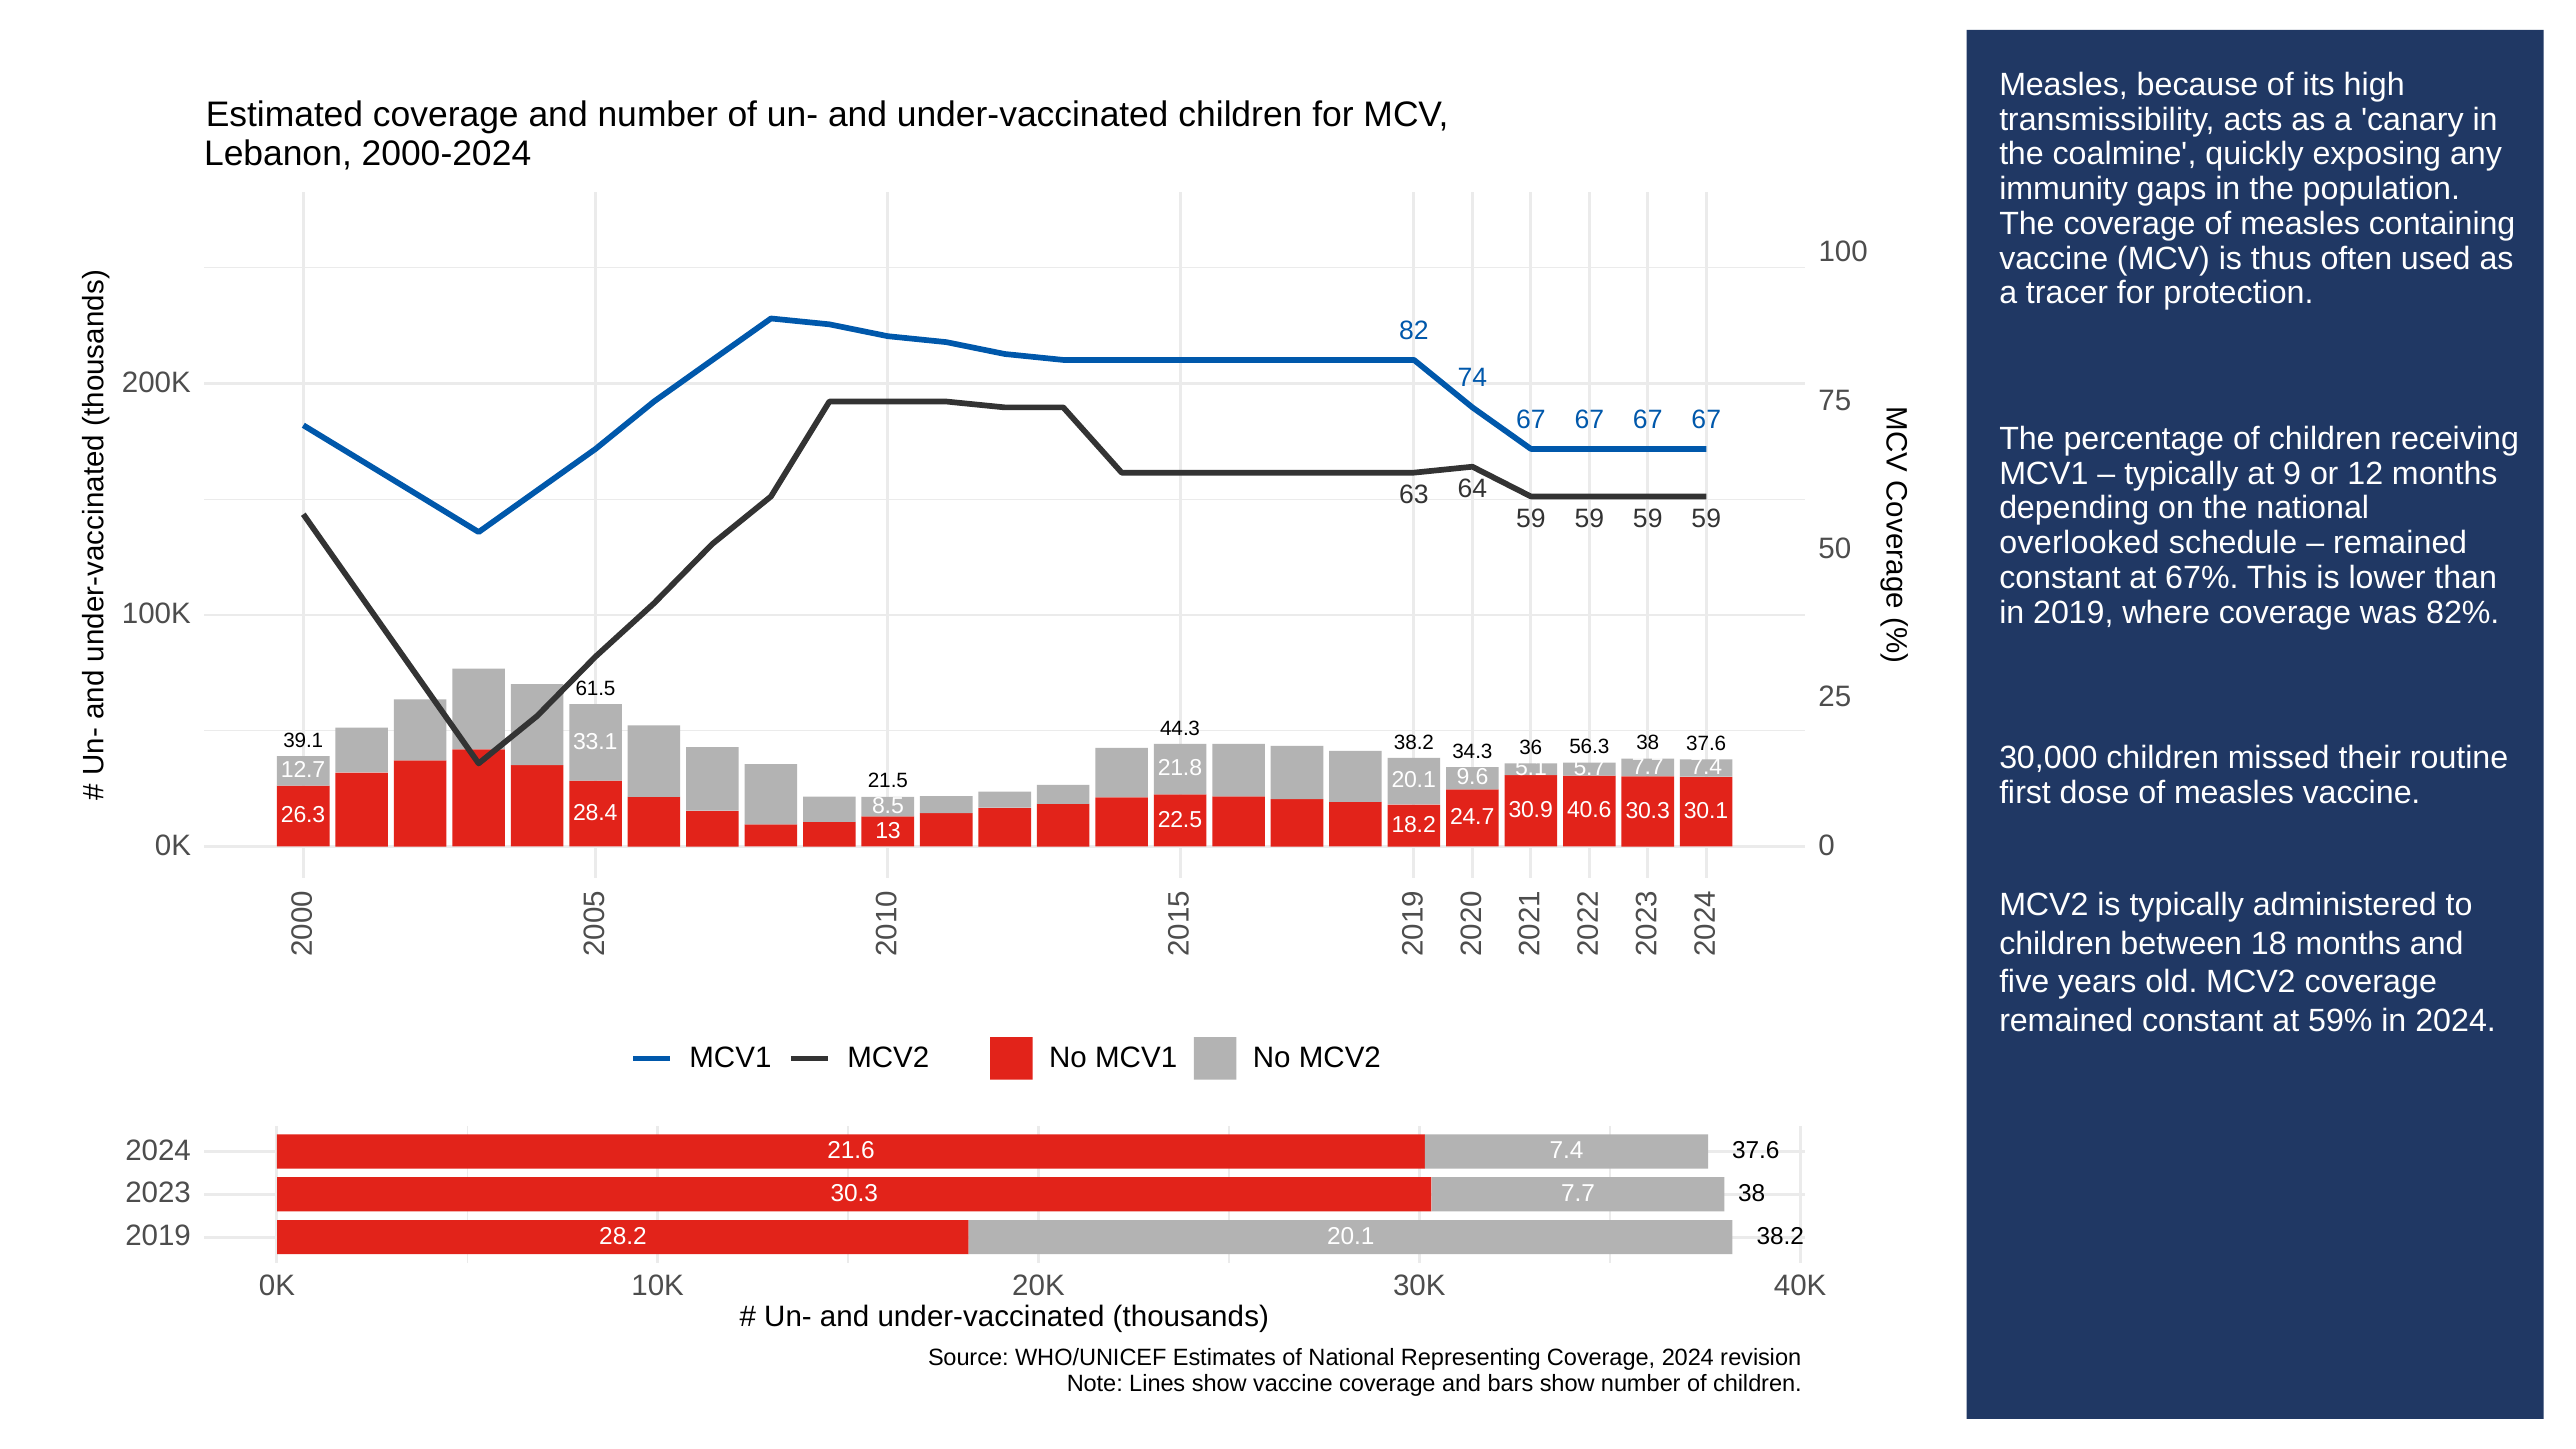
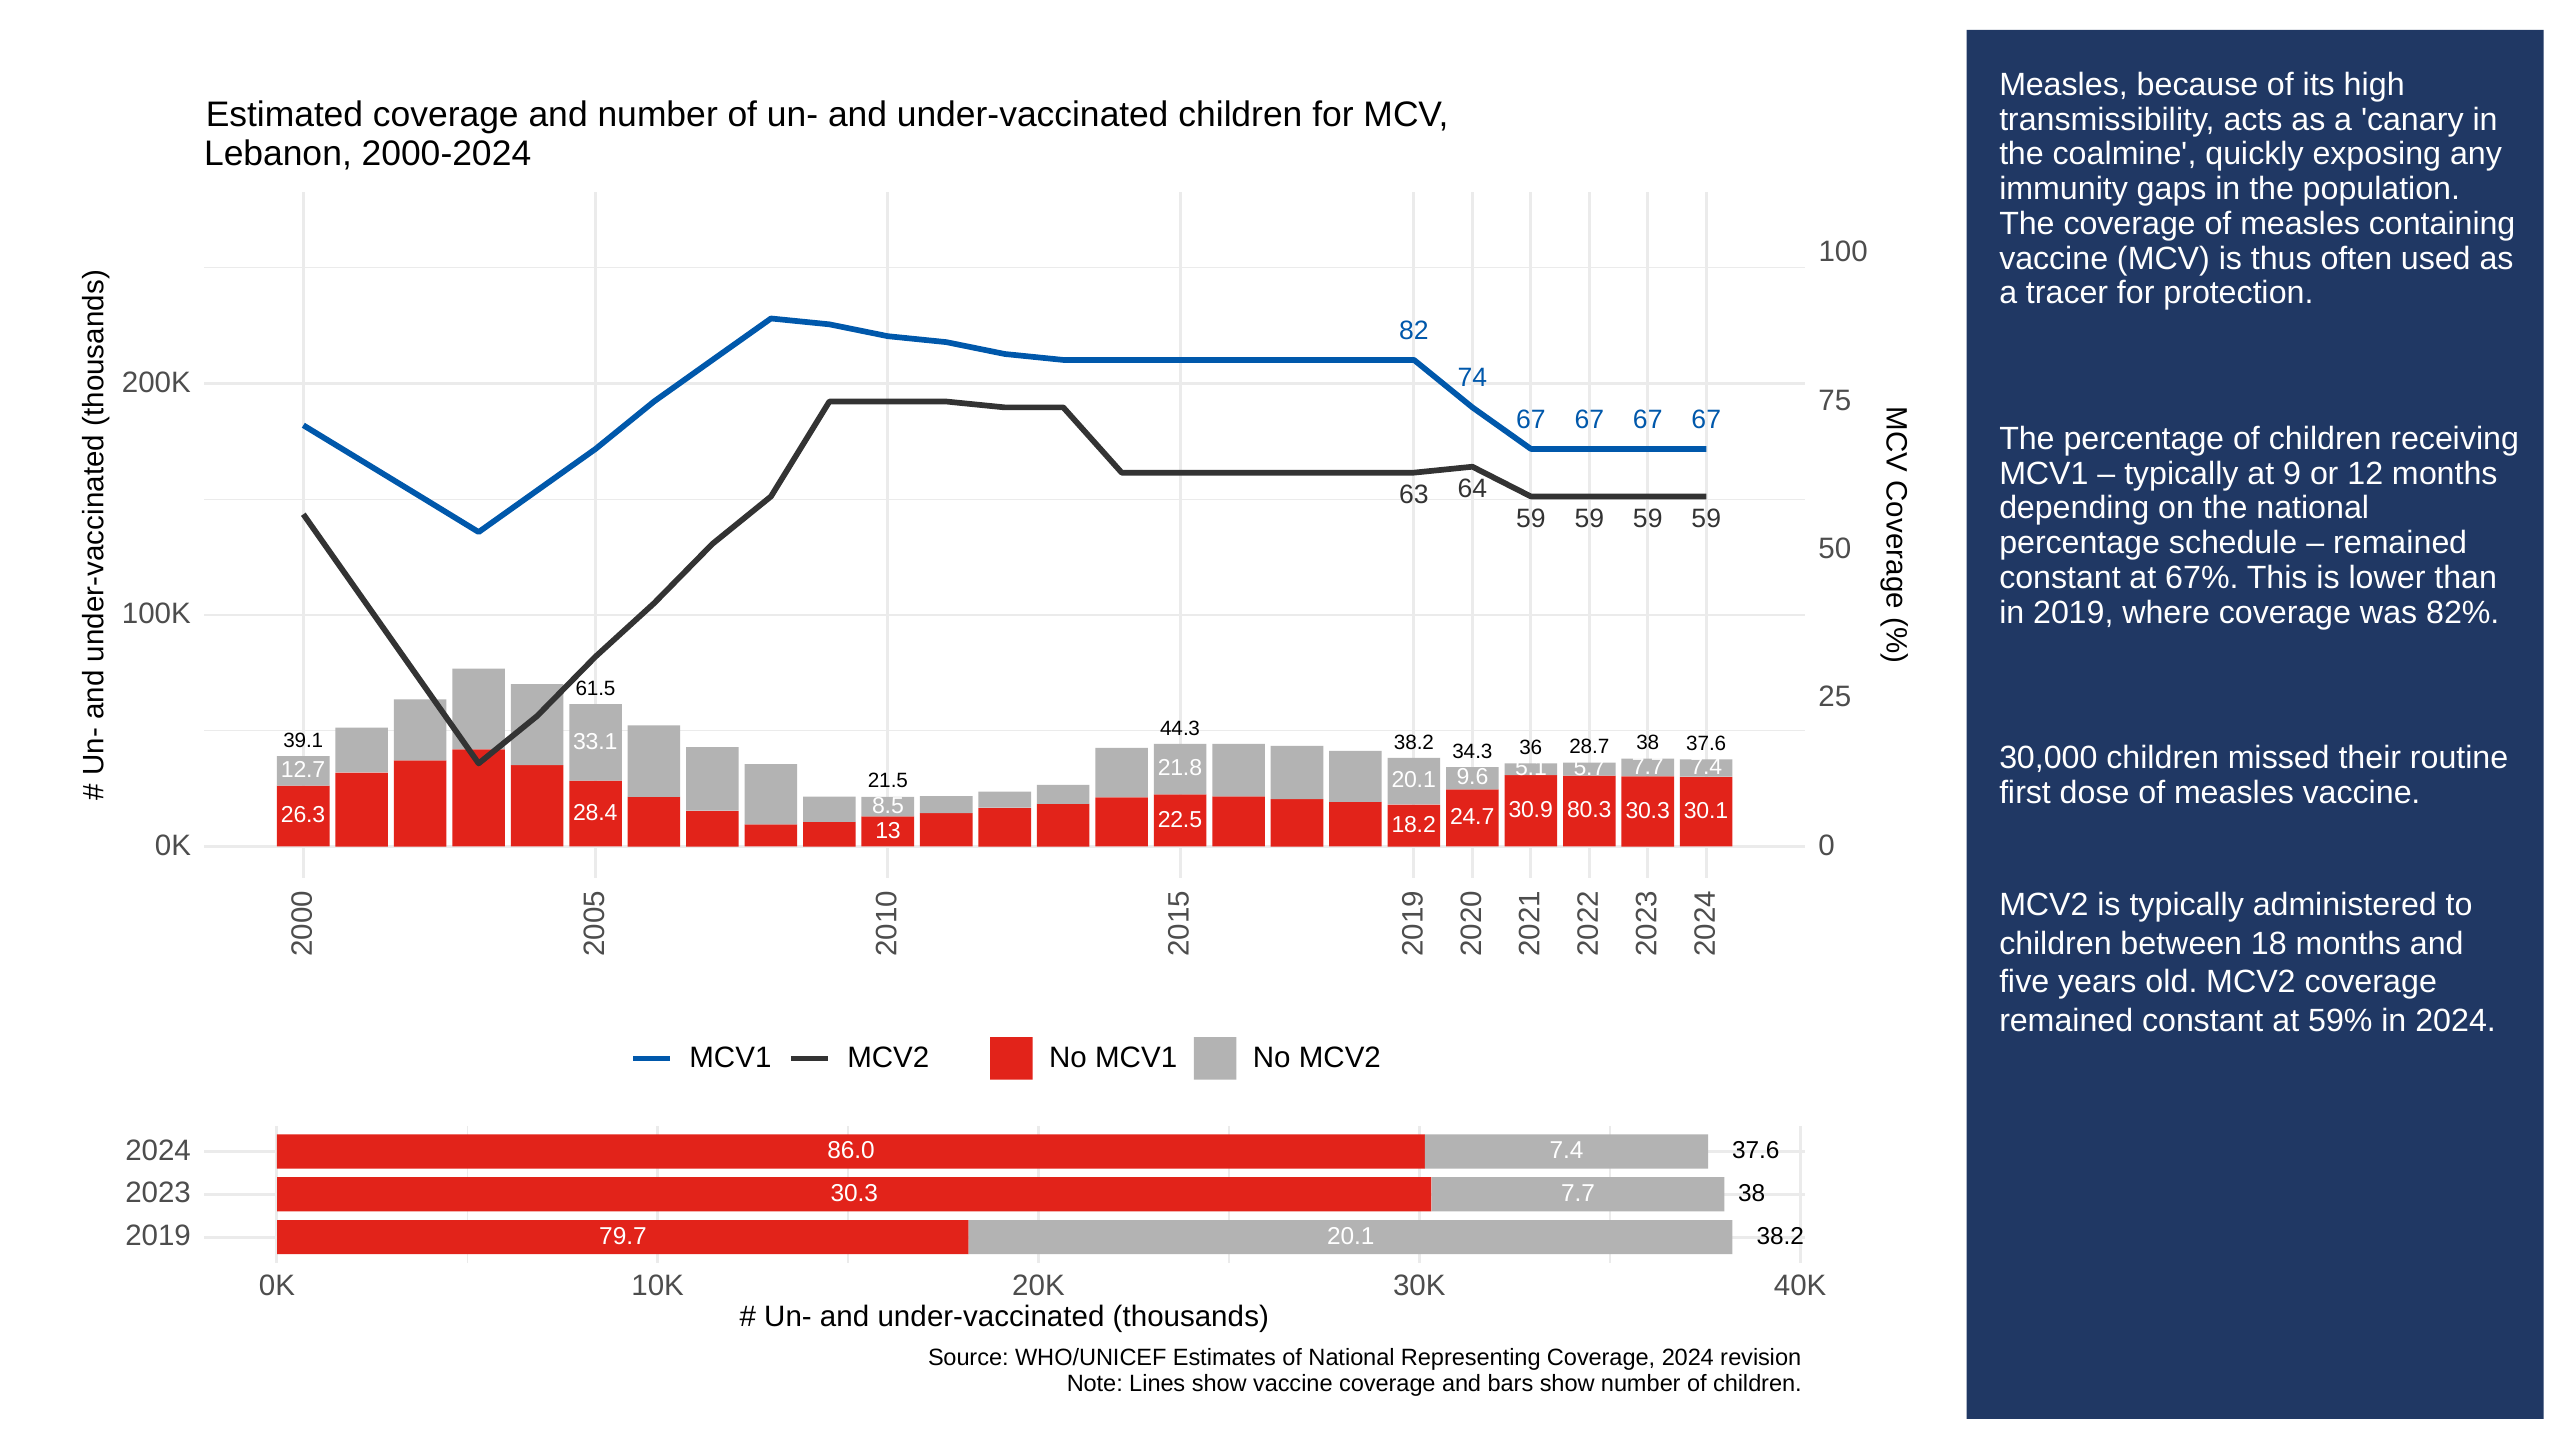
overlooked at (2079, 543): overlooked -> percentage
56.3: 56.3 -> 28.7
40.6: 40.6 -> 80.3
21.6: 21.6 -> 86.0
28.2: 28.2 -> 79.7
